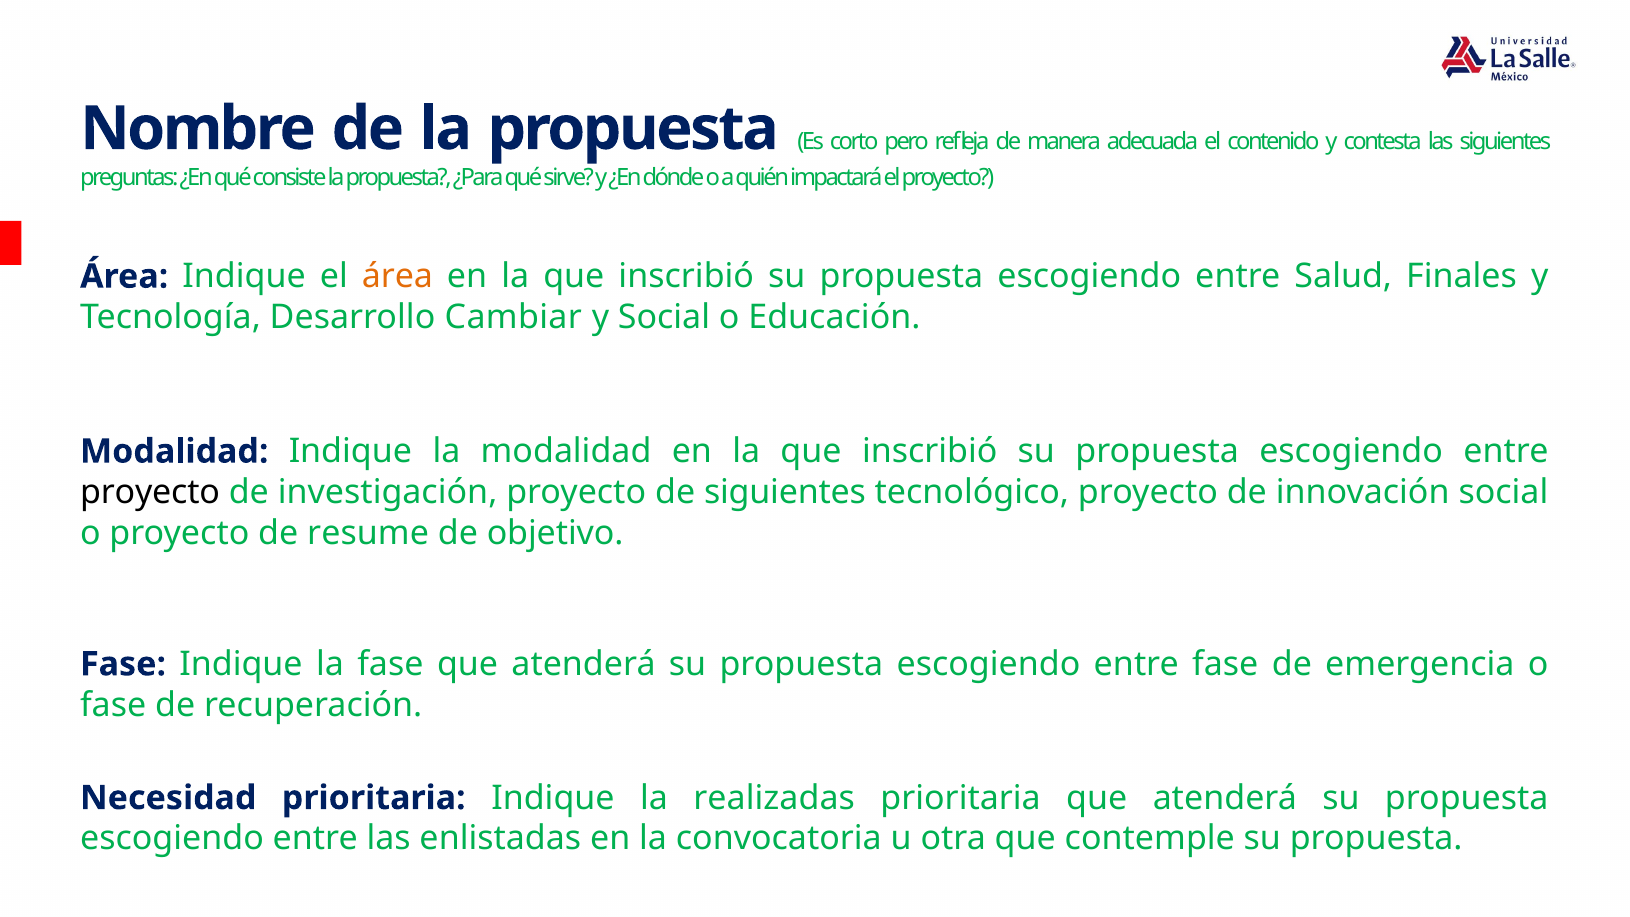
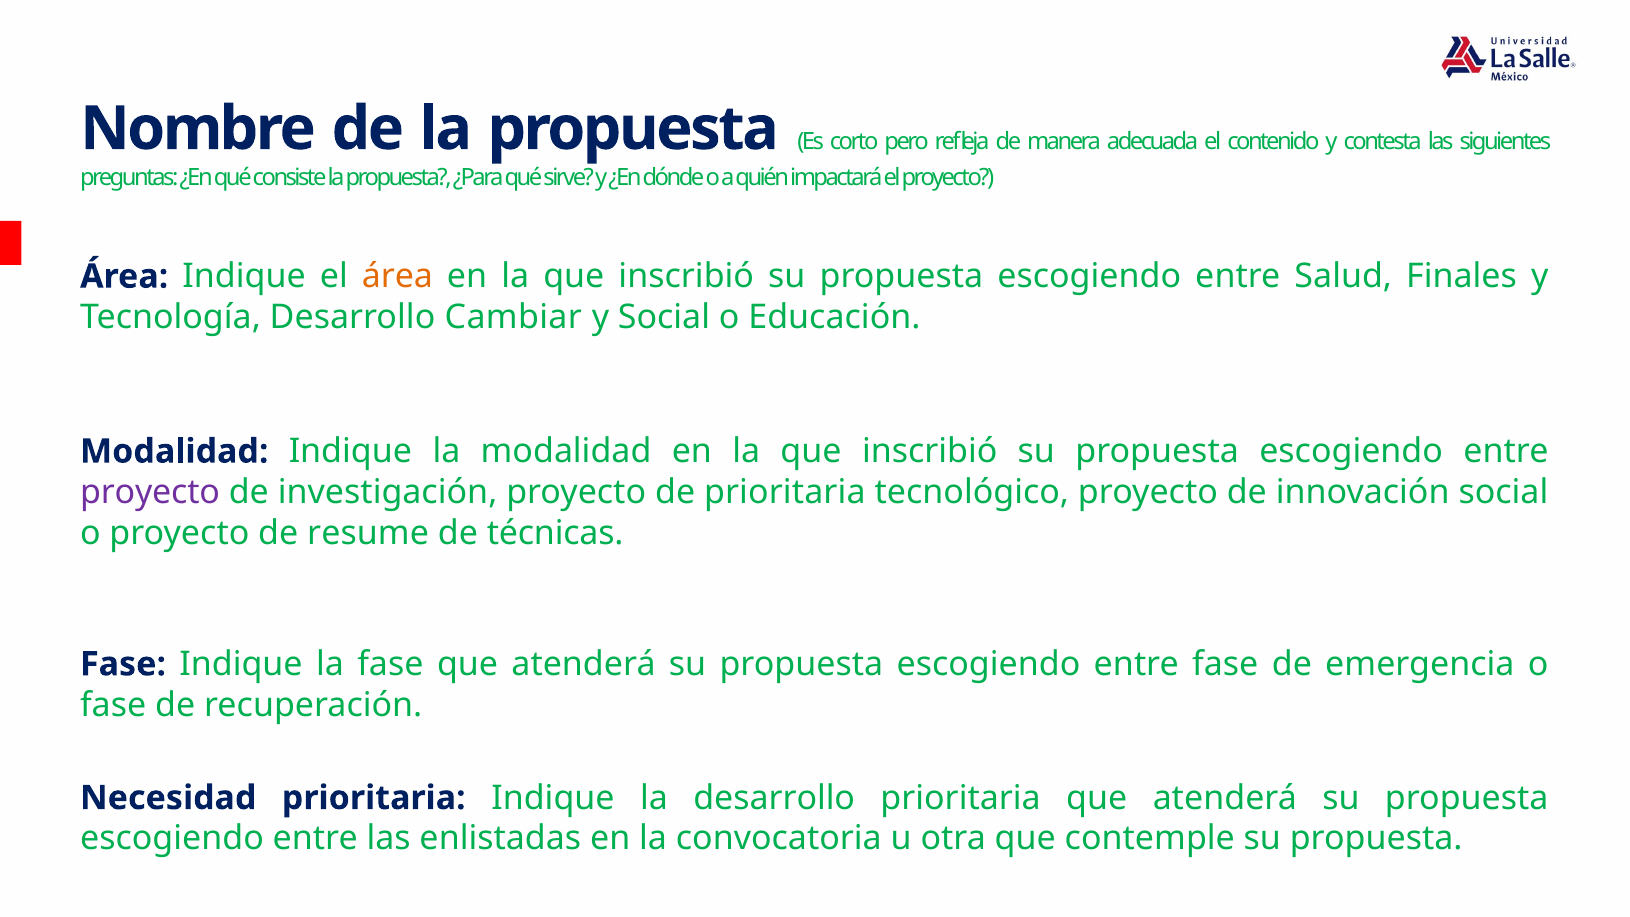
proyecto at (150, 492) colour: black -> purple
de siguientes: siguientes -> prioritaria
objetivo: objetivo -> técnicas
la realizadas: realizadas -> desarrollo
